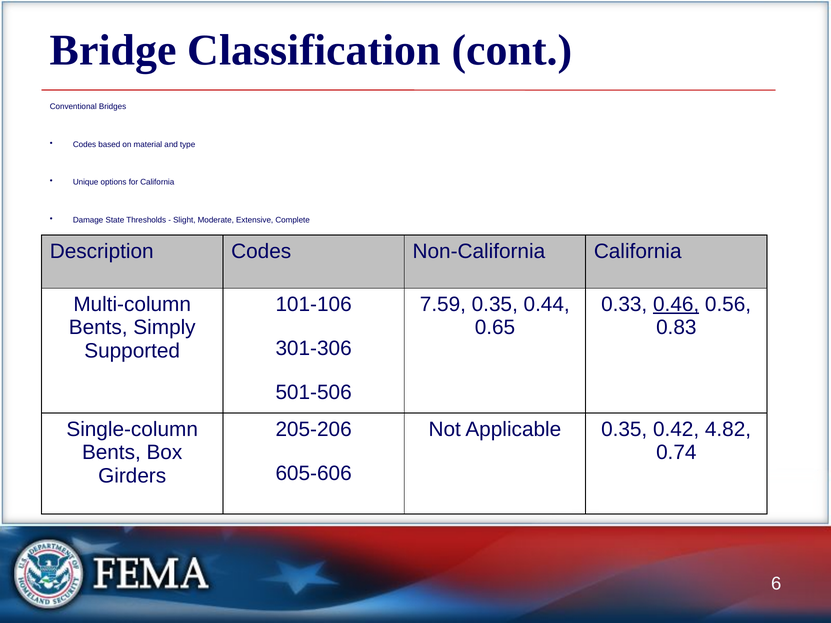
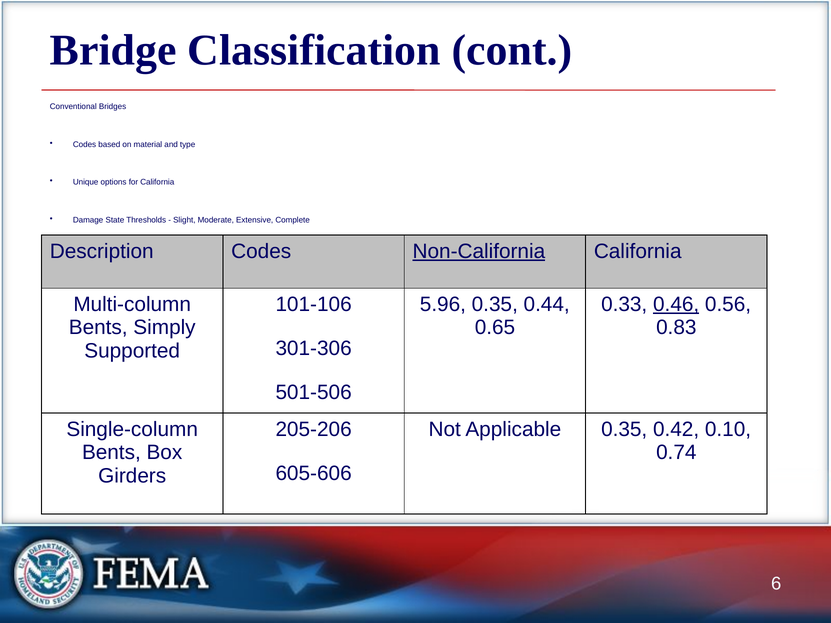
Non-California underline: none -> present
7.59: 7.59 -> 5.96
4.82: 4.82 -> 0.10
